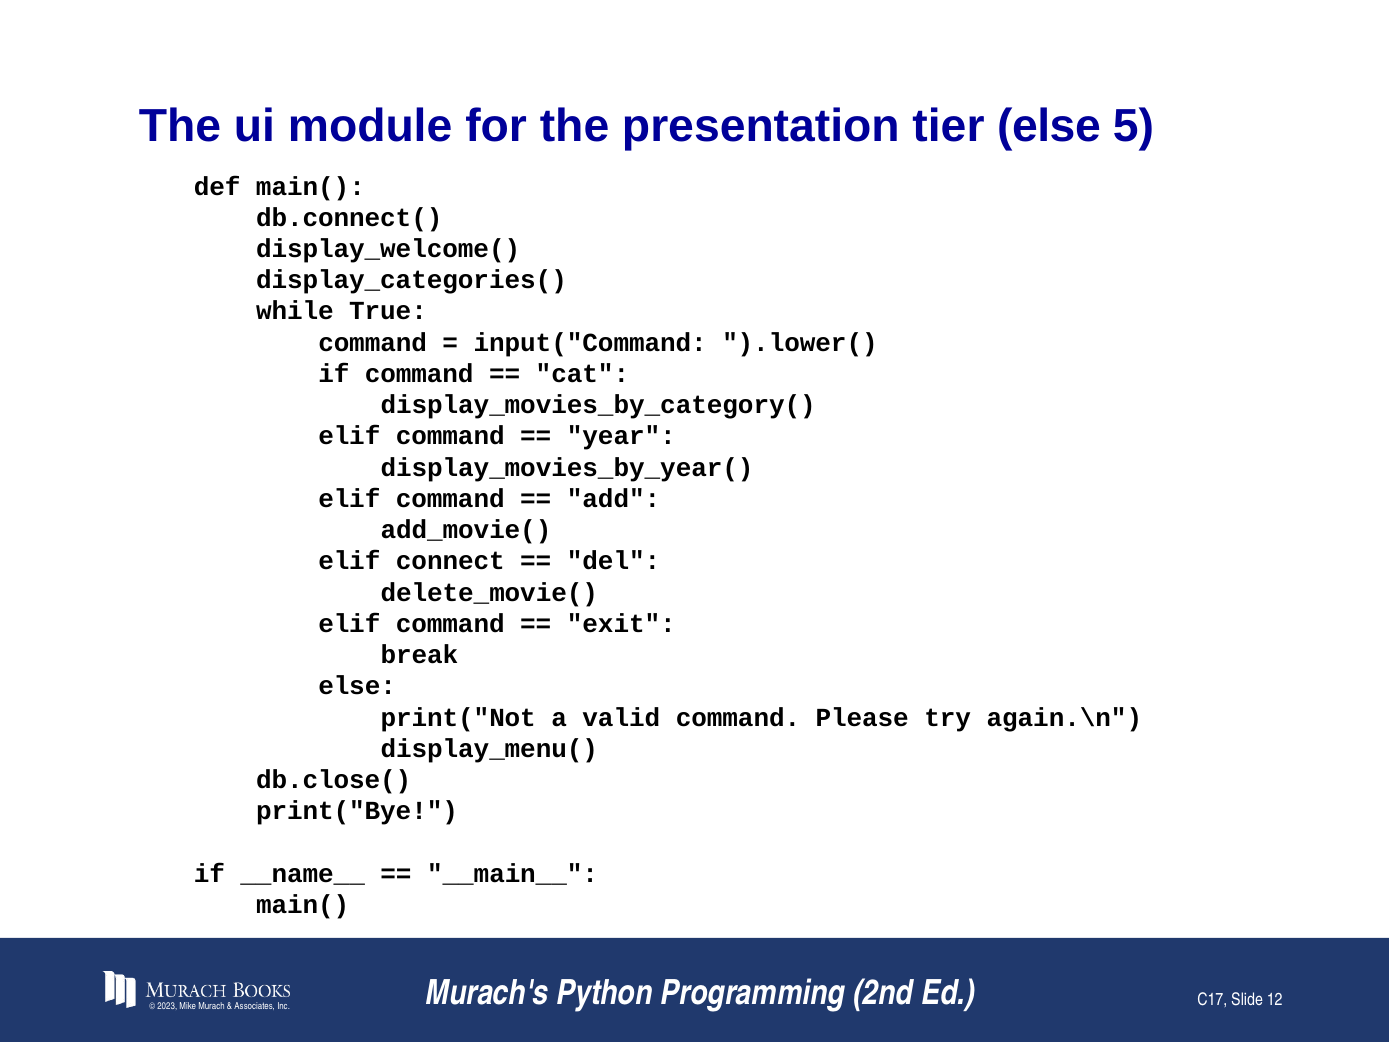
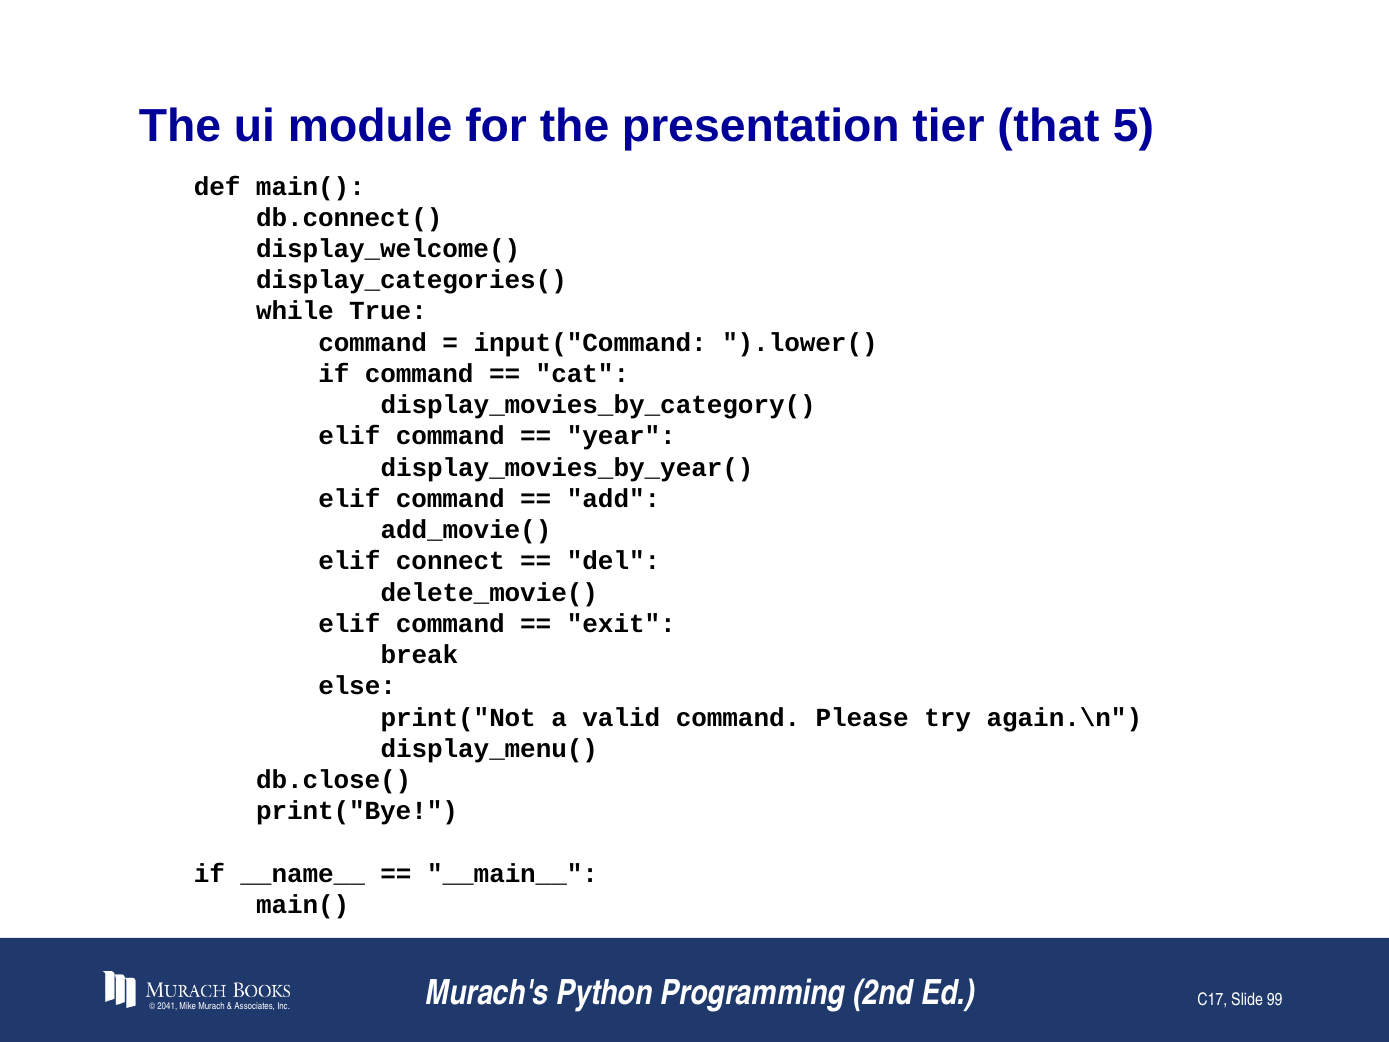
tier else: else -> that
2023: 2023 -> 2041
12: 12 -> 99
